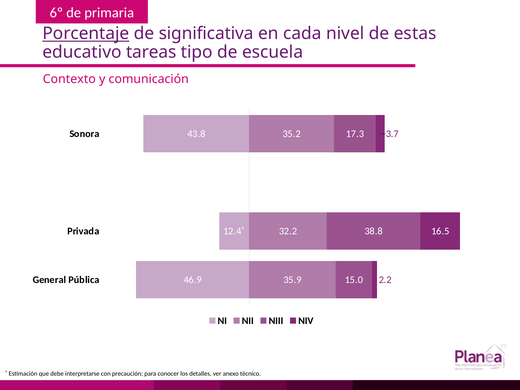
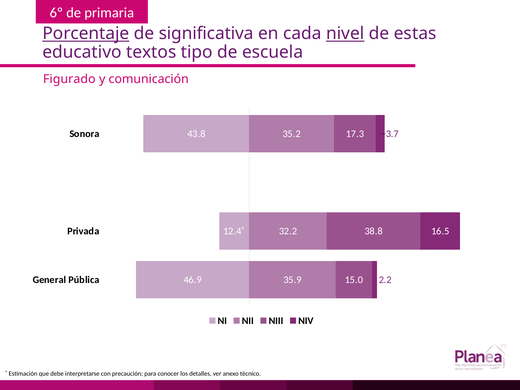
nivel underline: none -> present
tareas: tareas -> textos
Contexto: Contexto -> Figurado
